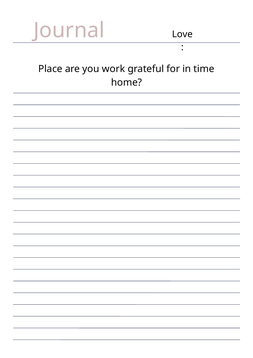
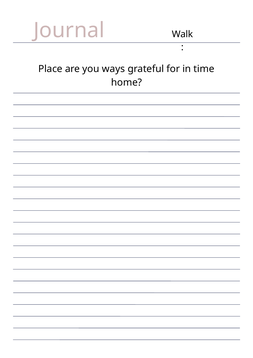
Love: Love -> Walk
work: work -> ways
